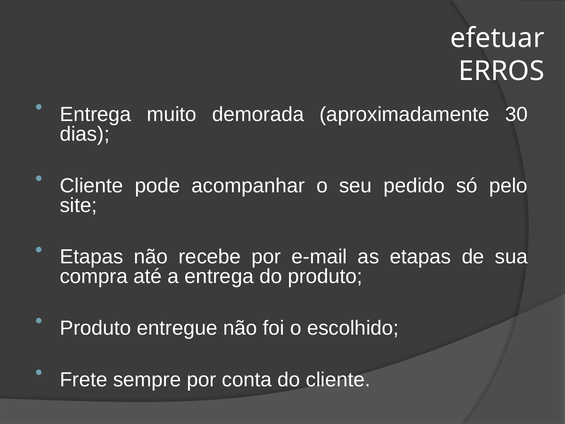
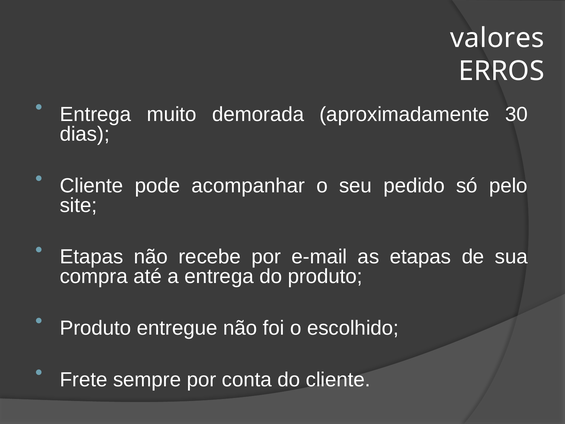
efetuar: efetuar -> valores
